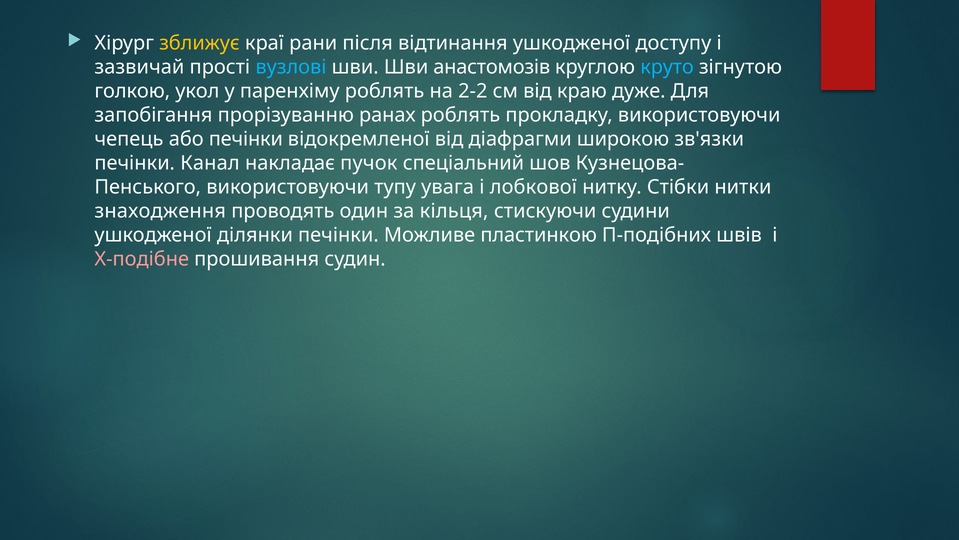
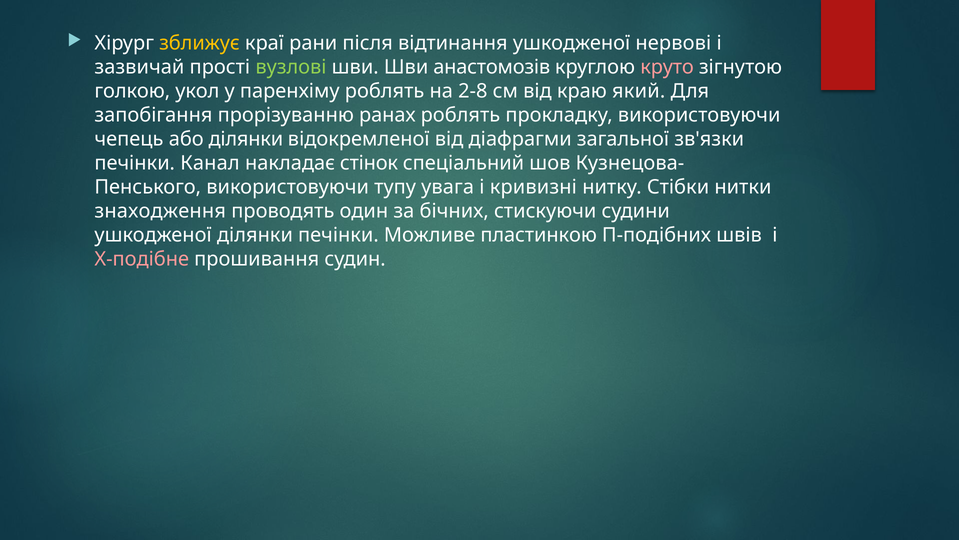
доступу: доступу -> нервові
вузлові colour: light blue -> light green
круто colour: light blue -> pink
2-2: 2-2 -> 2-8
дуже: дуже -> який
або печінки: печінки -> ділянки
широкою: широкою -> загальної
пучок: пучок -> стінок
лобкової: лобкової -> кривизні
кільця: кільця -> бічних
